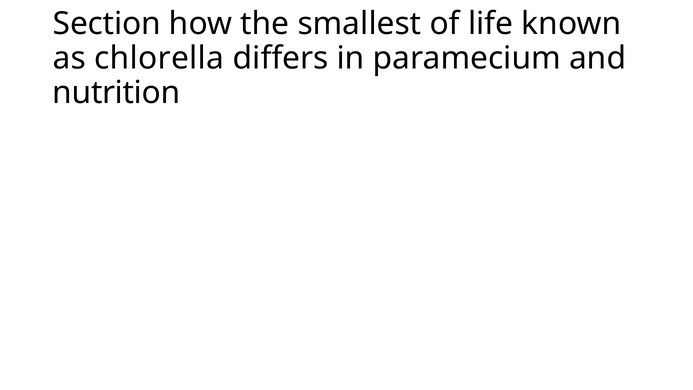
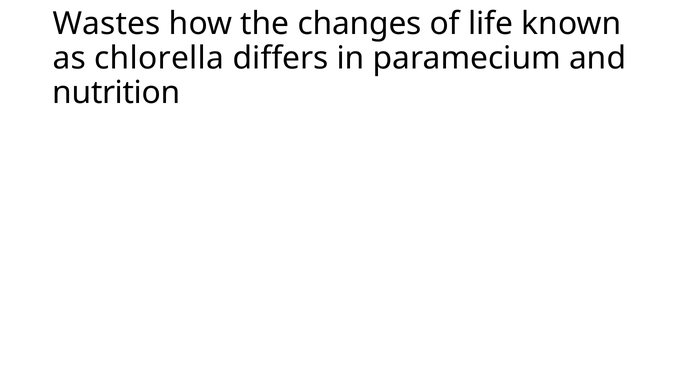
Section: Section -> Wastes
smallest: smallest -> changes
